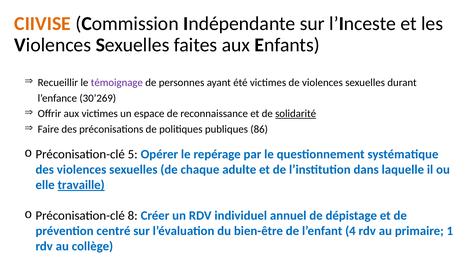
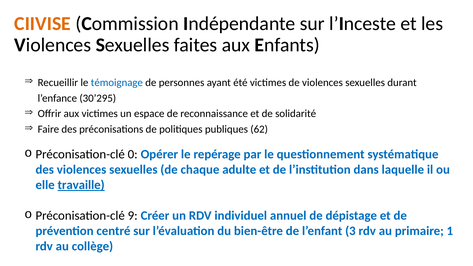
témoignage colour: purple -> blue
30’269: 30’269 -> 30’295
solidarité underline: present -> none
86: 86 -> 62
5: 5 -> 0
8: 8 -> 9
4: 4 -> 3
